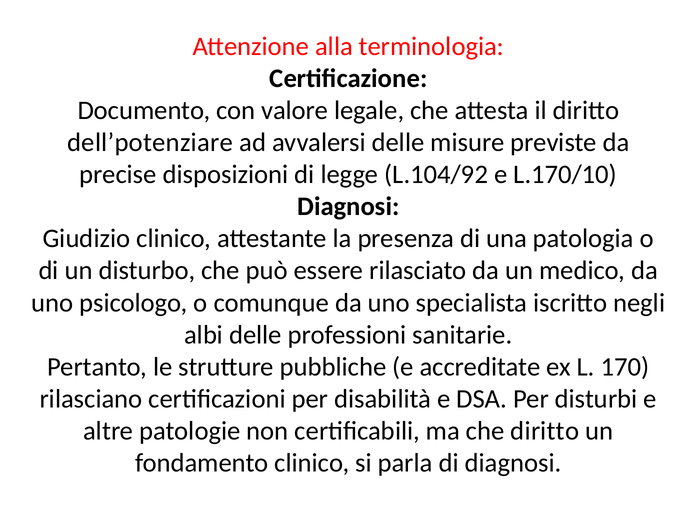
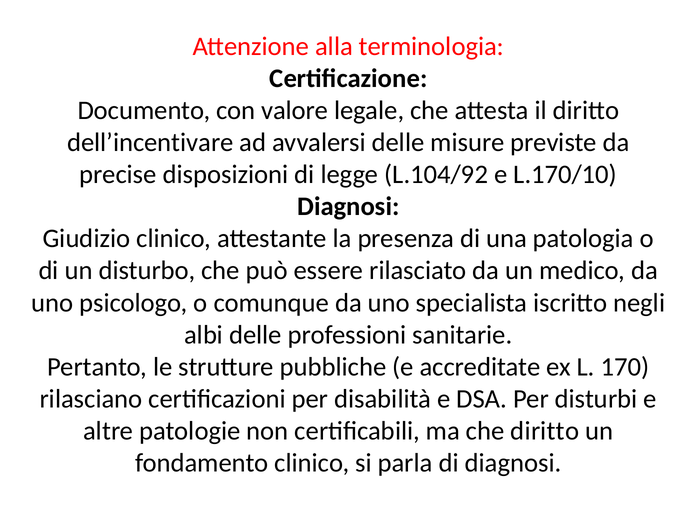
dell’potenziare: dell’potenziare -> dell’incentivare
